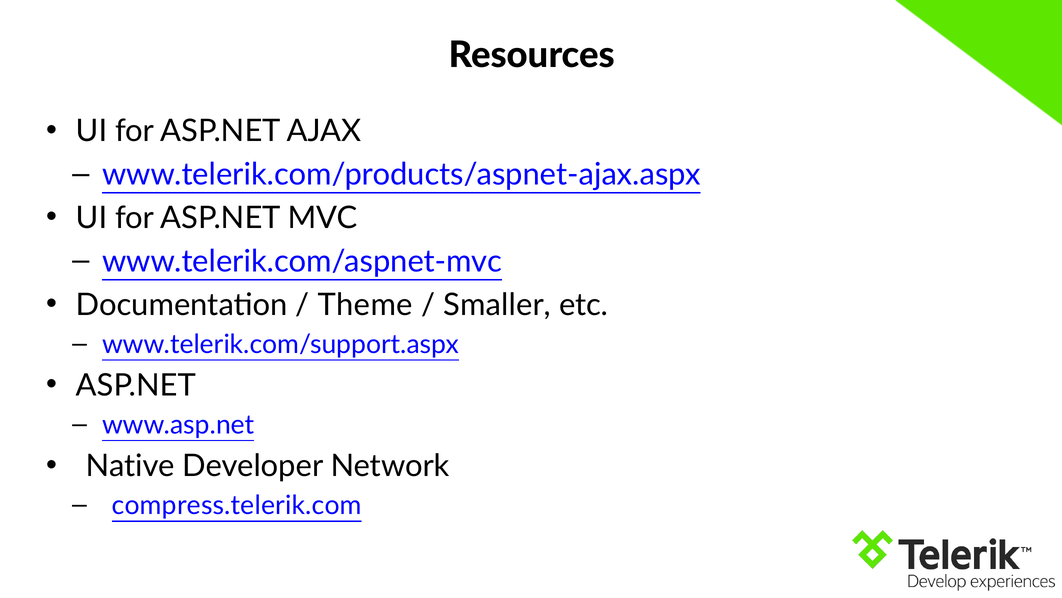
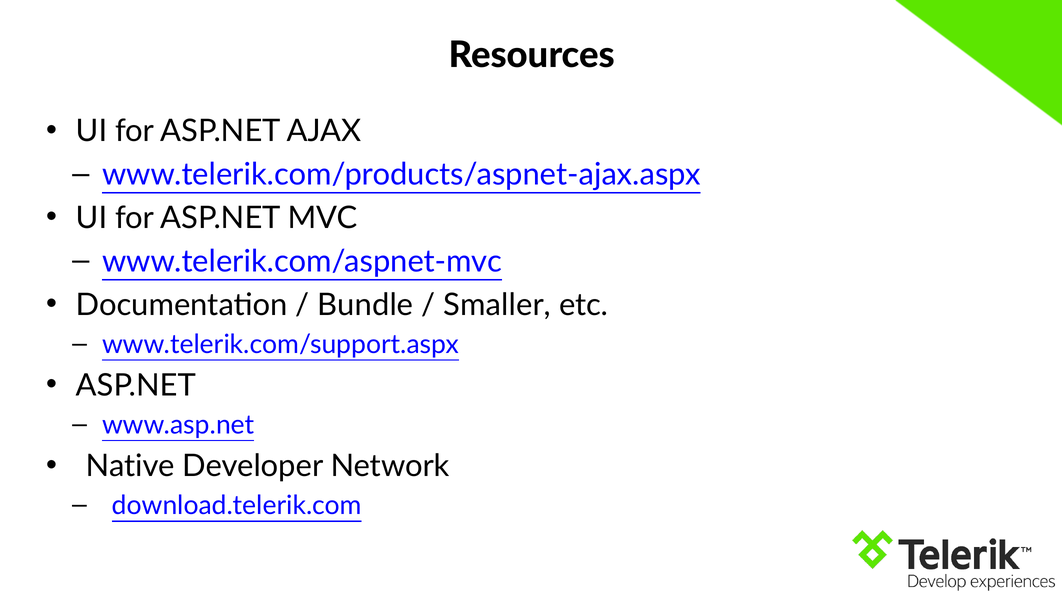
Theme: Theme -> Bundle
compress.telerik.com: compress.telerik.com -> download.telerik.com
